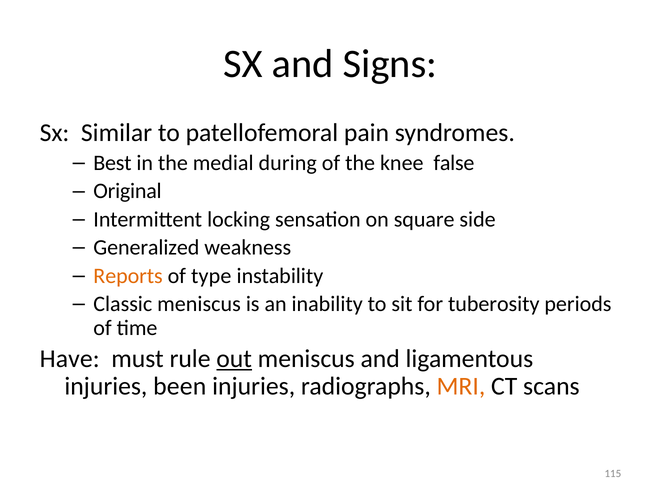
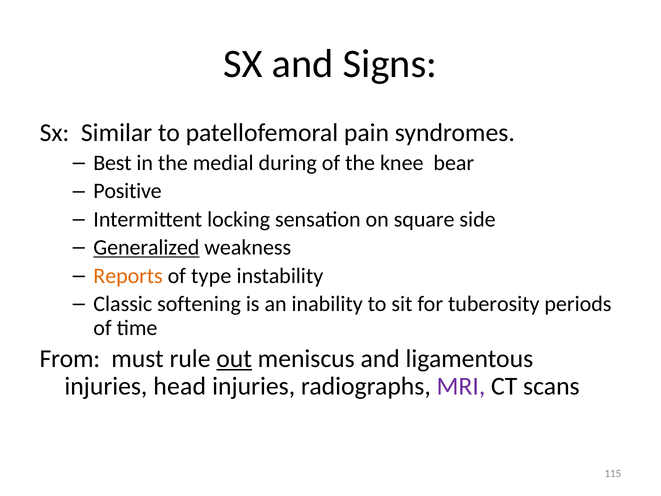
false: false -> bear
Original: Original -> Positive
Generalized underline: none -> present
Classic meniscus: meniscus -> softening
Have: Have -> From
been: been -> head
MRI colour: orange -> purple
